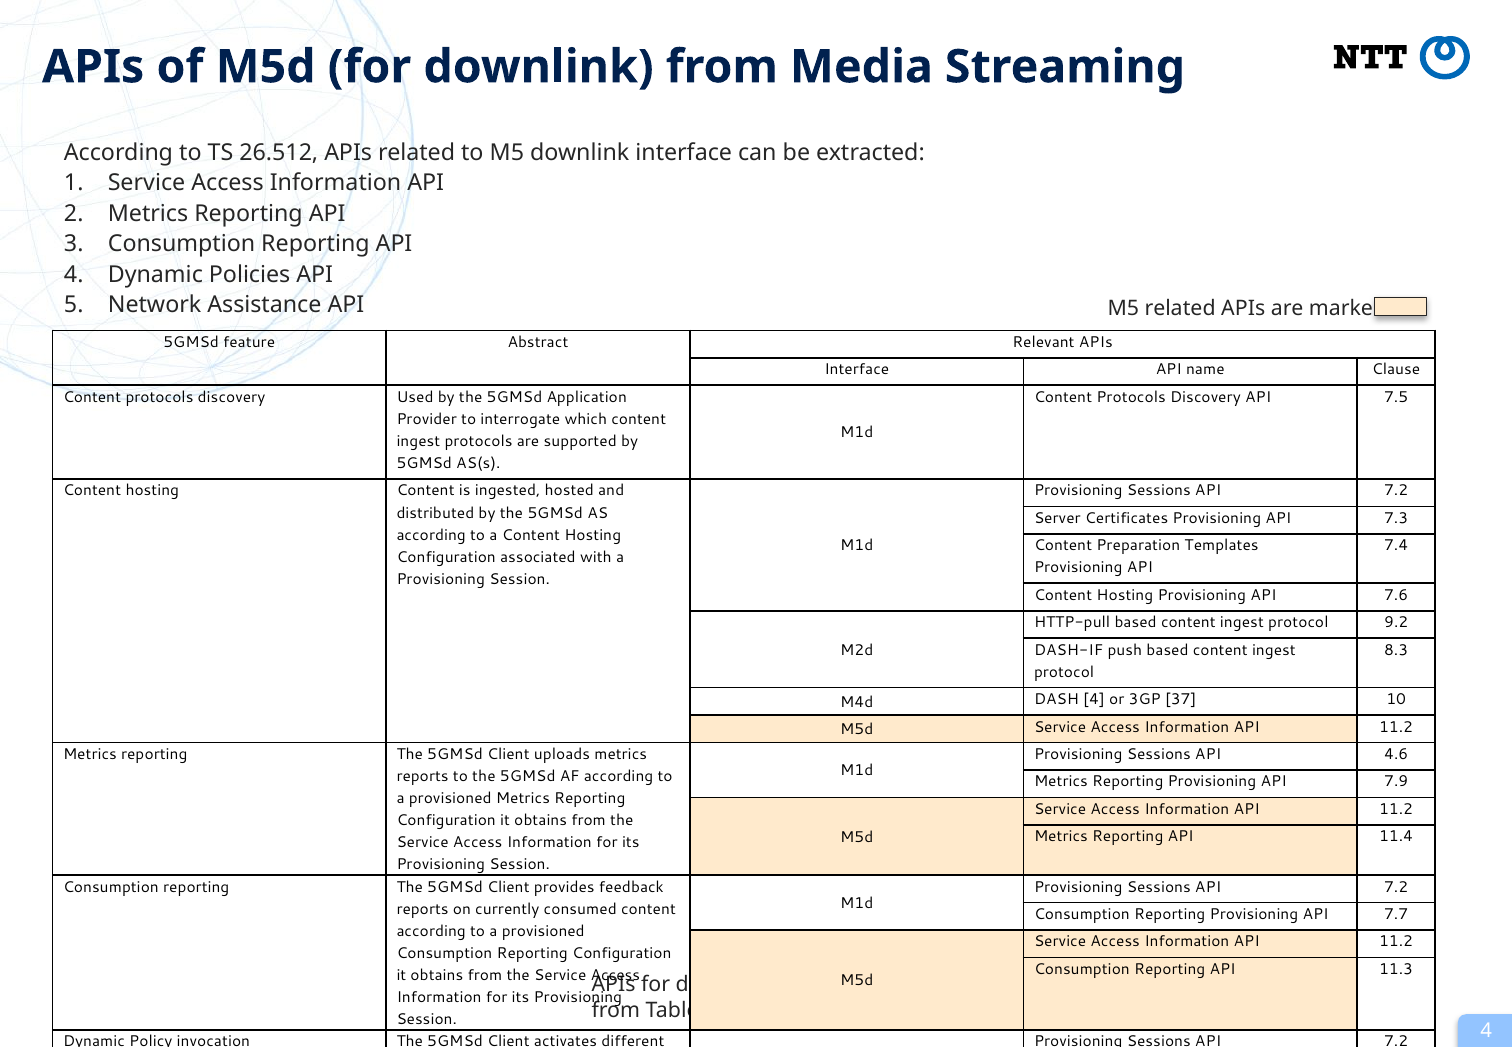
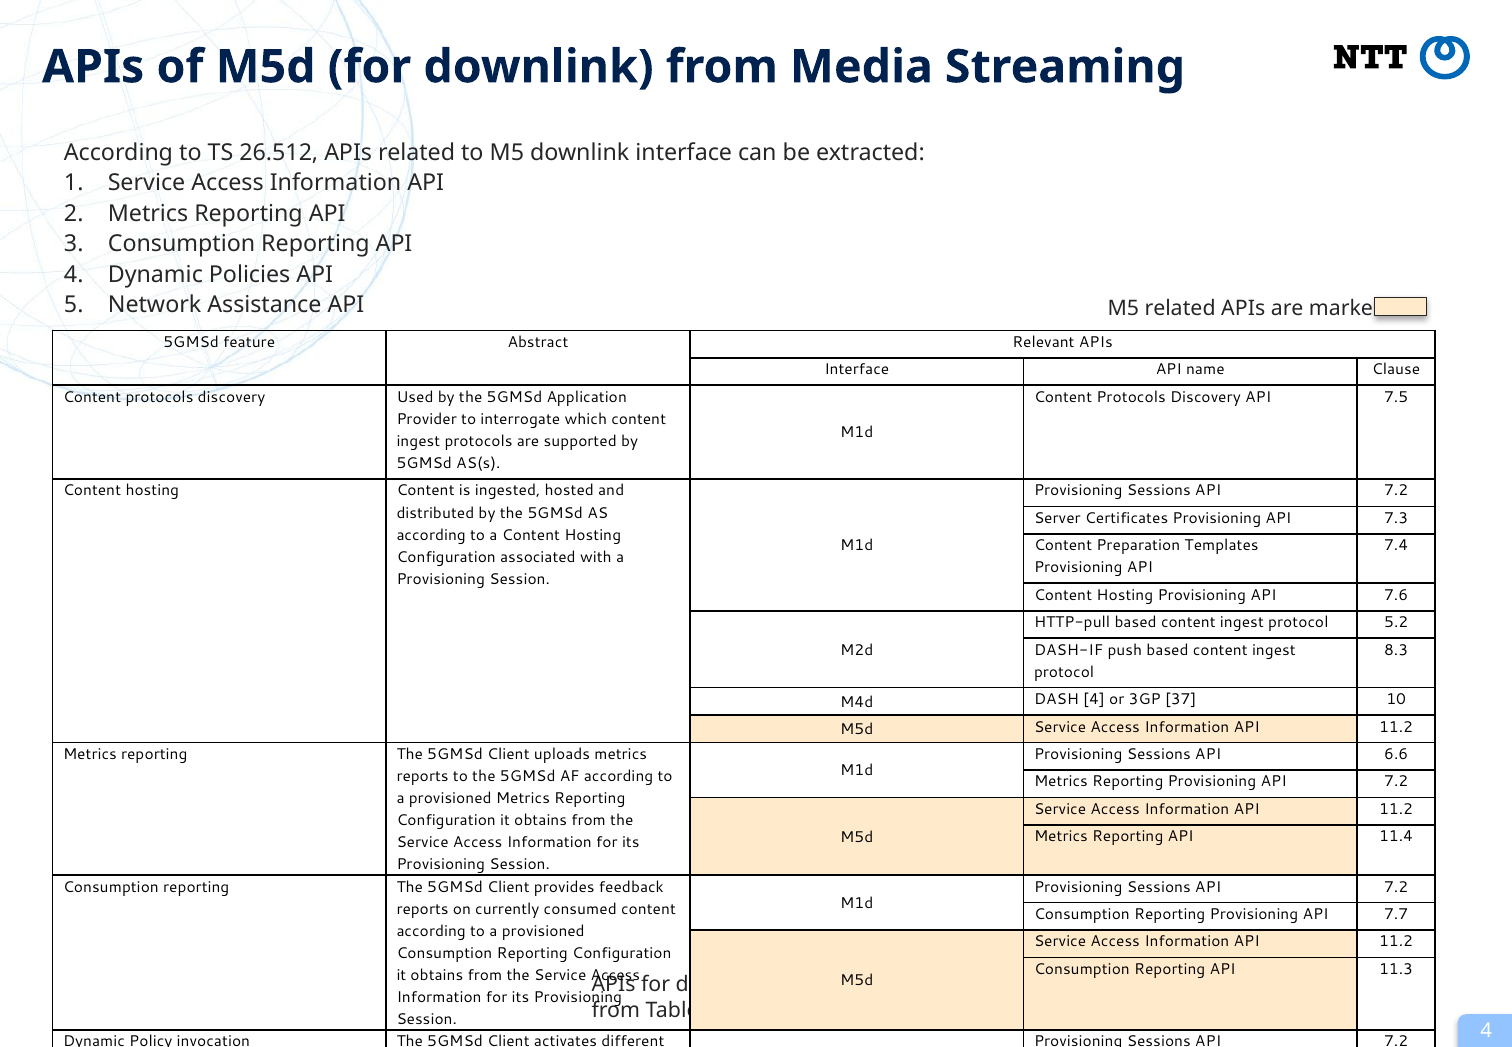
9.2: 9.2 -> 5.2
4.6: 4.6 -> 6.6
Reporting Provisioning API 7.9: 7.9 -> 7.2
